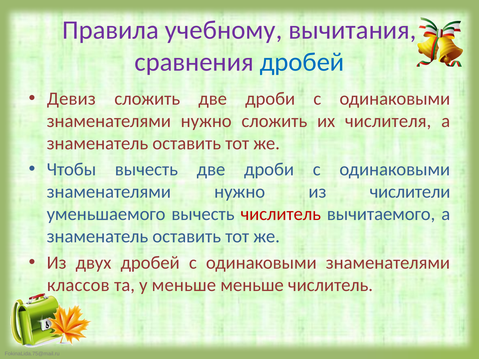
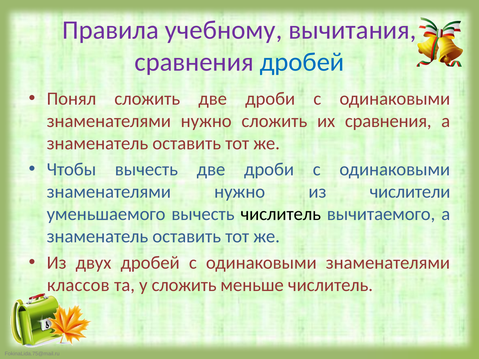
Девиз: Девиз -> Понял
их числителя: числителя -> сравнения
числитель at (281, 214) colour: red -> black
у меньше: меньше -> сложить
